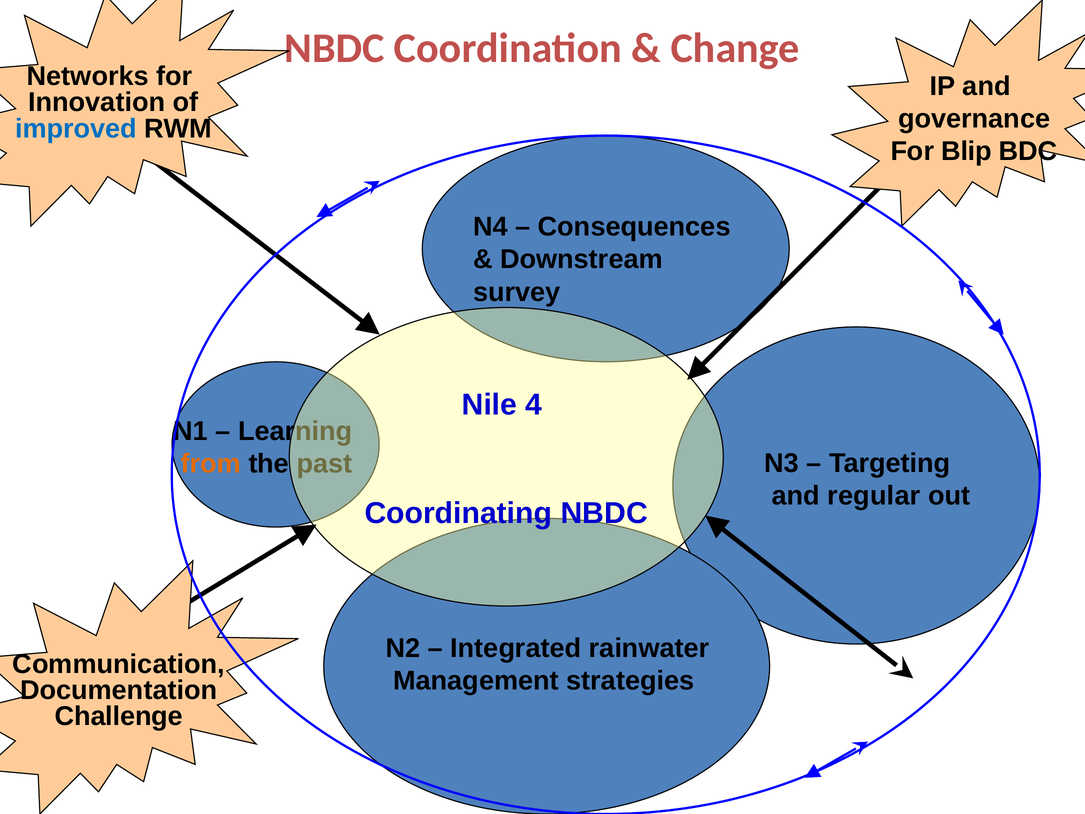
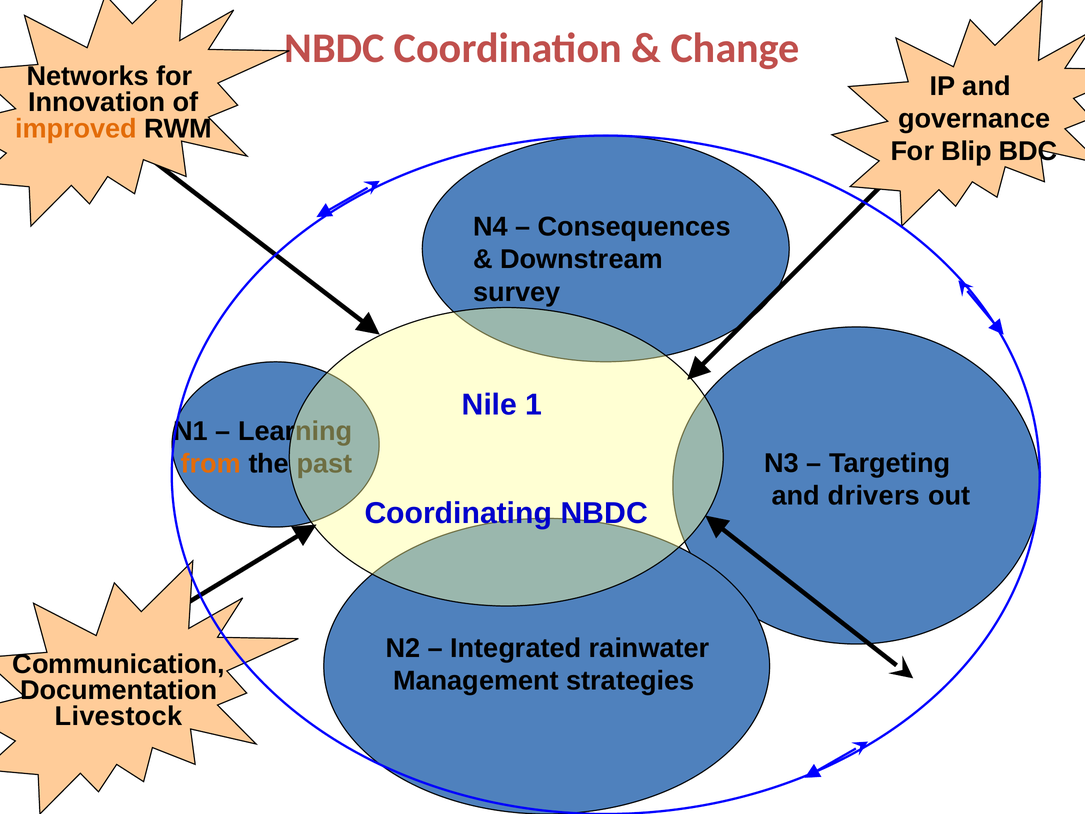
improved colour: blue -> orange
4: 4 -> 1
regular: regular -> drivers
Challenge: Challenge -> Livestock
